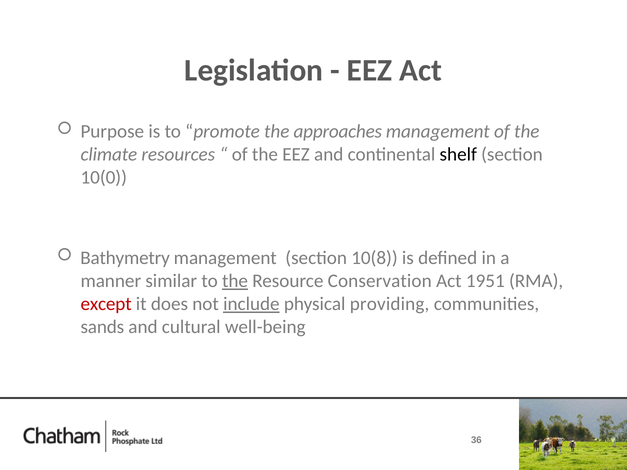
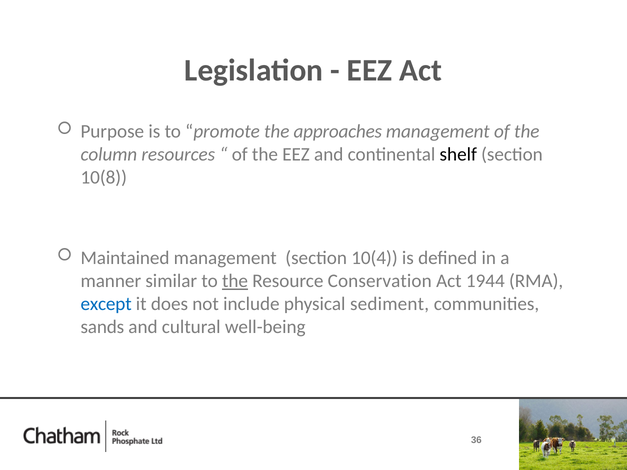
climate: climate -> column
10(0: 10(0 -> 10(8
Bathymetry: Bathymetry -> Maintained
10(8: 10(8 -> 10(4
1951: 1951 -> 1944
except colour: red -> blue
include underline: present -> none
providing: providing -> sediment
